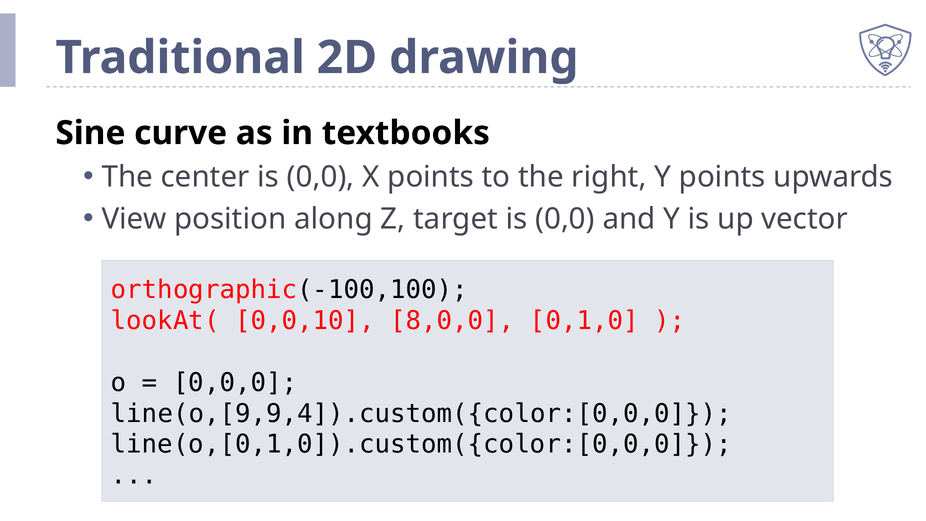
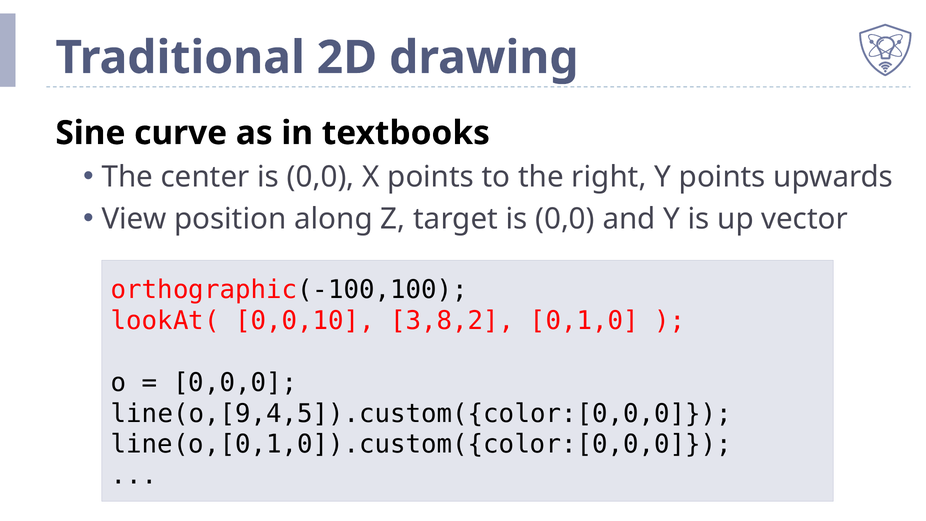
8,0,0: 8,0,0 -> 3,8,2
line(o,[9,9,4]).custom({color:[0,0,0: line(o,[9,9,4]).custom({color:[0,0,0 -> line(o,[9,4,5]).custom({color:[0,0,0
